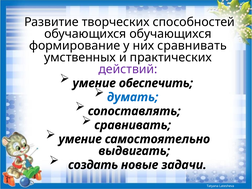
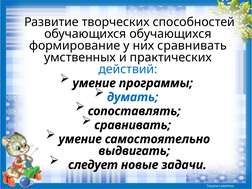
действий colour: purple -> blue
обеспечить: обеспечить -> программы
создать: создать -> следует
